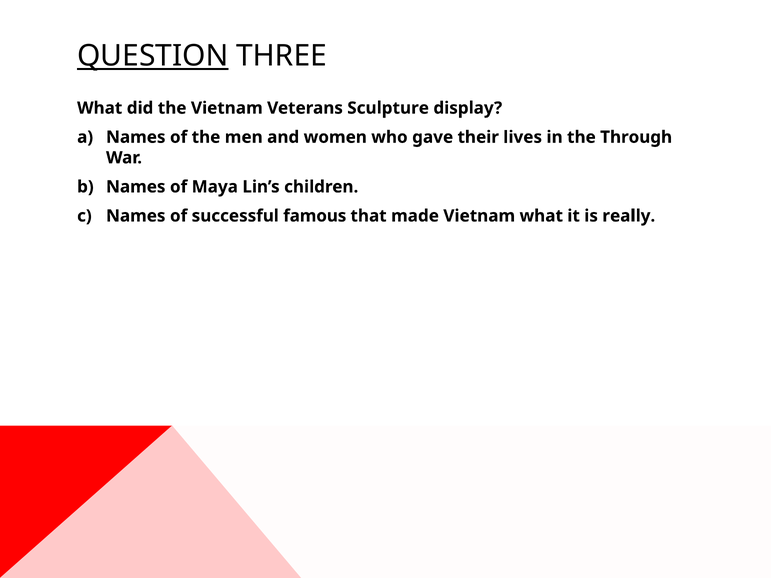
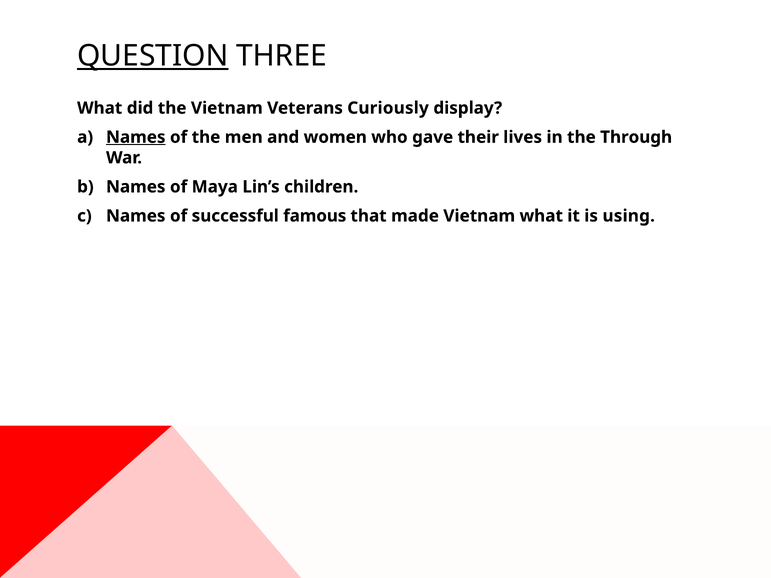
Sculpture: Sculpture -> Curiously
Names at (136, 137) underline: none -> present
really: really -> using
